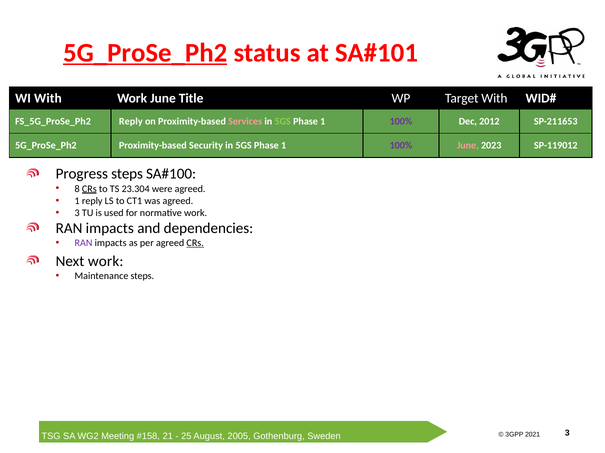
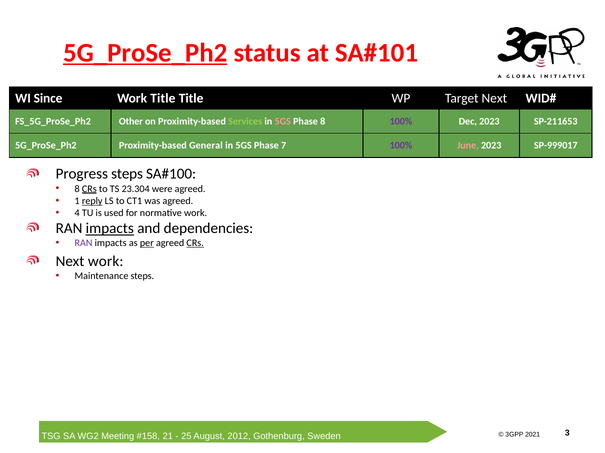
WI With: With -> Since
Work June: June -> Title
Target With: With -> Next
Reply at (131, 122): Reply -> Other
Services colour: pink -> light green
5GS at (283, 122) colour: light green -> pink
1 at (323, 122): 1 -> 8
Dec 2012: 2012 -> 2023
Security: Security -> General
1 at (284, 146): 1 -> 7
SP-119012: SP-119012 -> SP-999017
reply at (92, 201) underline: none -> present
3 at (77, 213): 3 -> 4
impacts at (110, 229) underline: none -> present
per underline: none -> present
2005 at (239, 437): 2005 -> 2012
